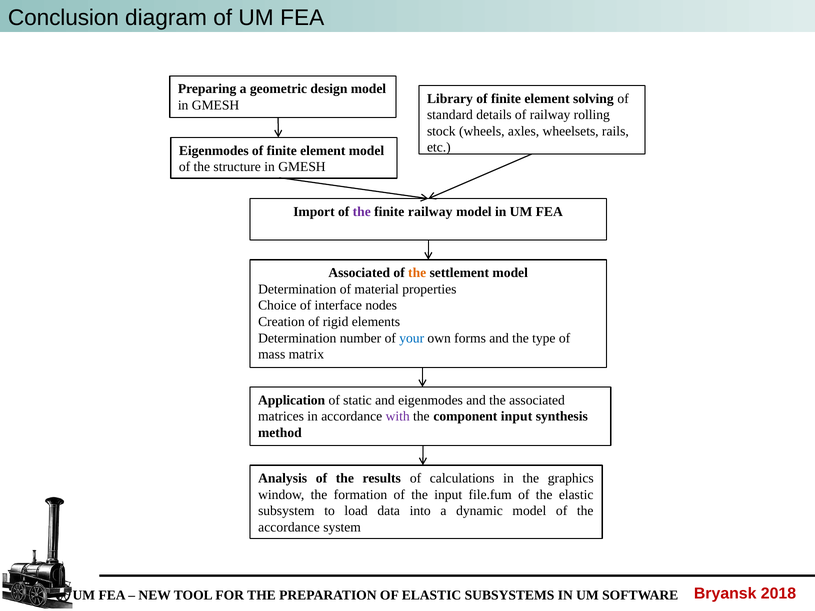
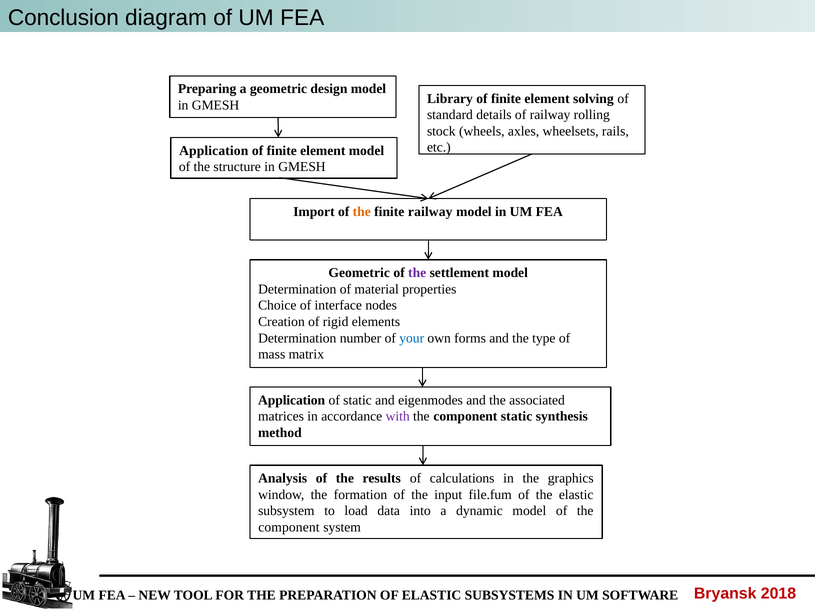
Eigenmodes at (214, 151): Eigenmodes -> Application
the at (362, 212) colour: purple -> orange
Associated at (359, 273): Associated -> Geometric
the at (417, 273) colour: orange -> purple
component input: input -> static
accordance at (289, 527): accordance -> component
